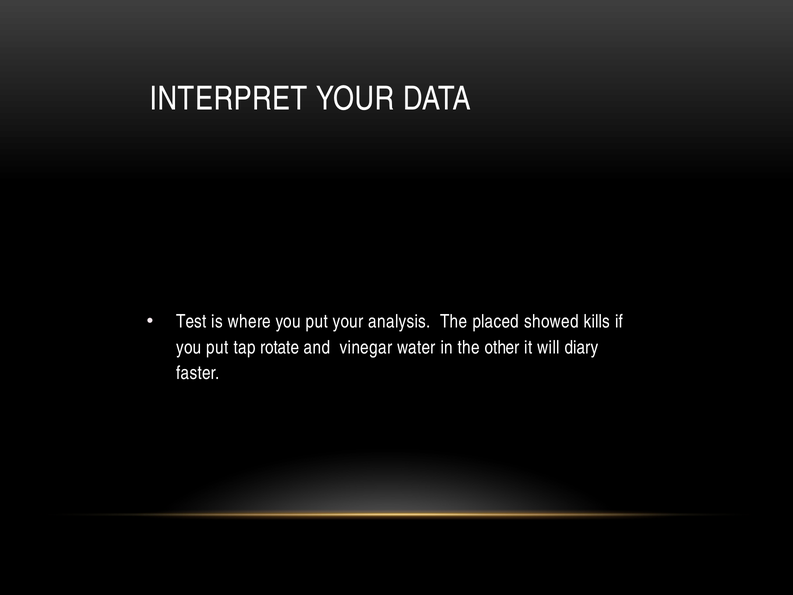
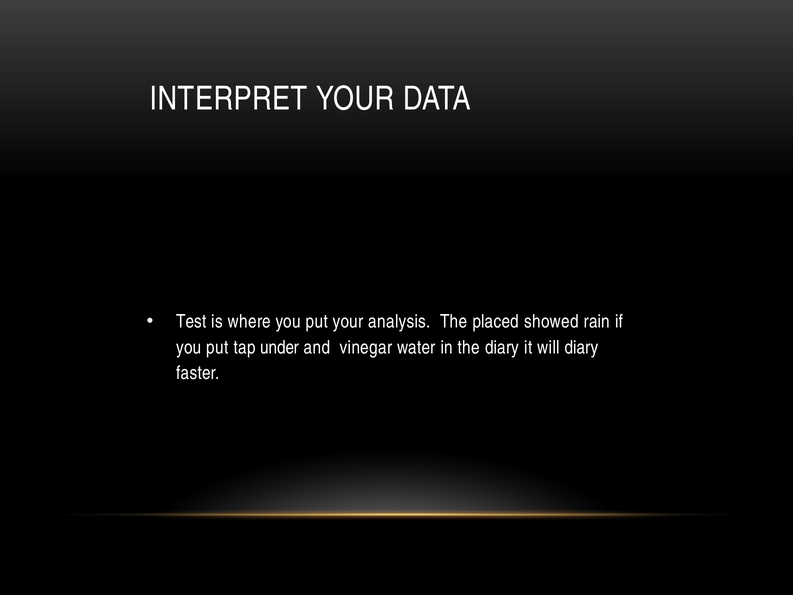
kills: kills -> rain
rotate: rotate -> under
the other: other -> diary
